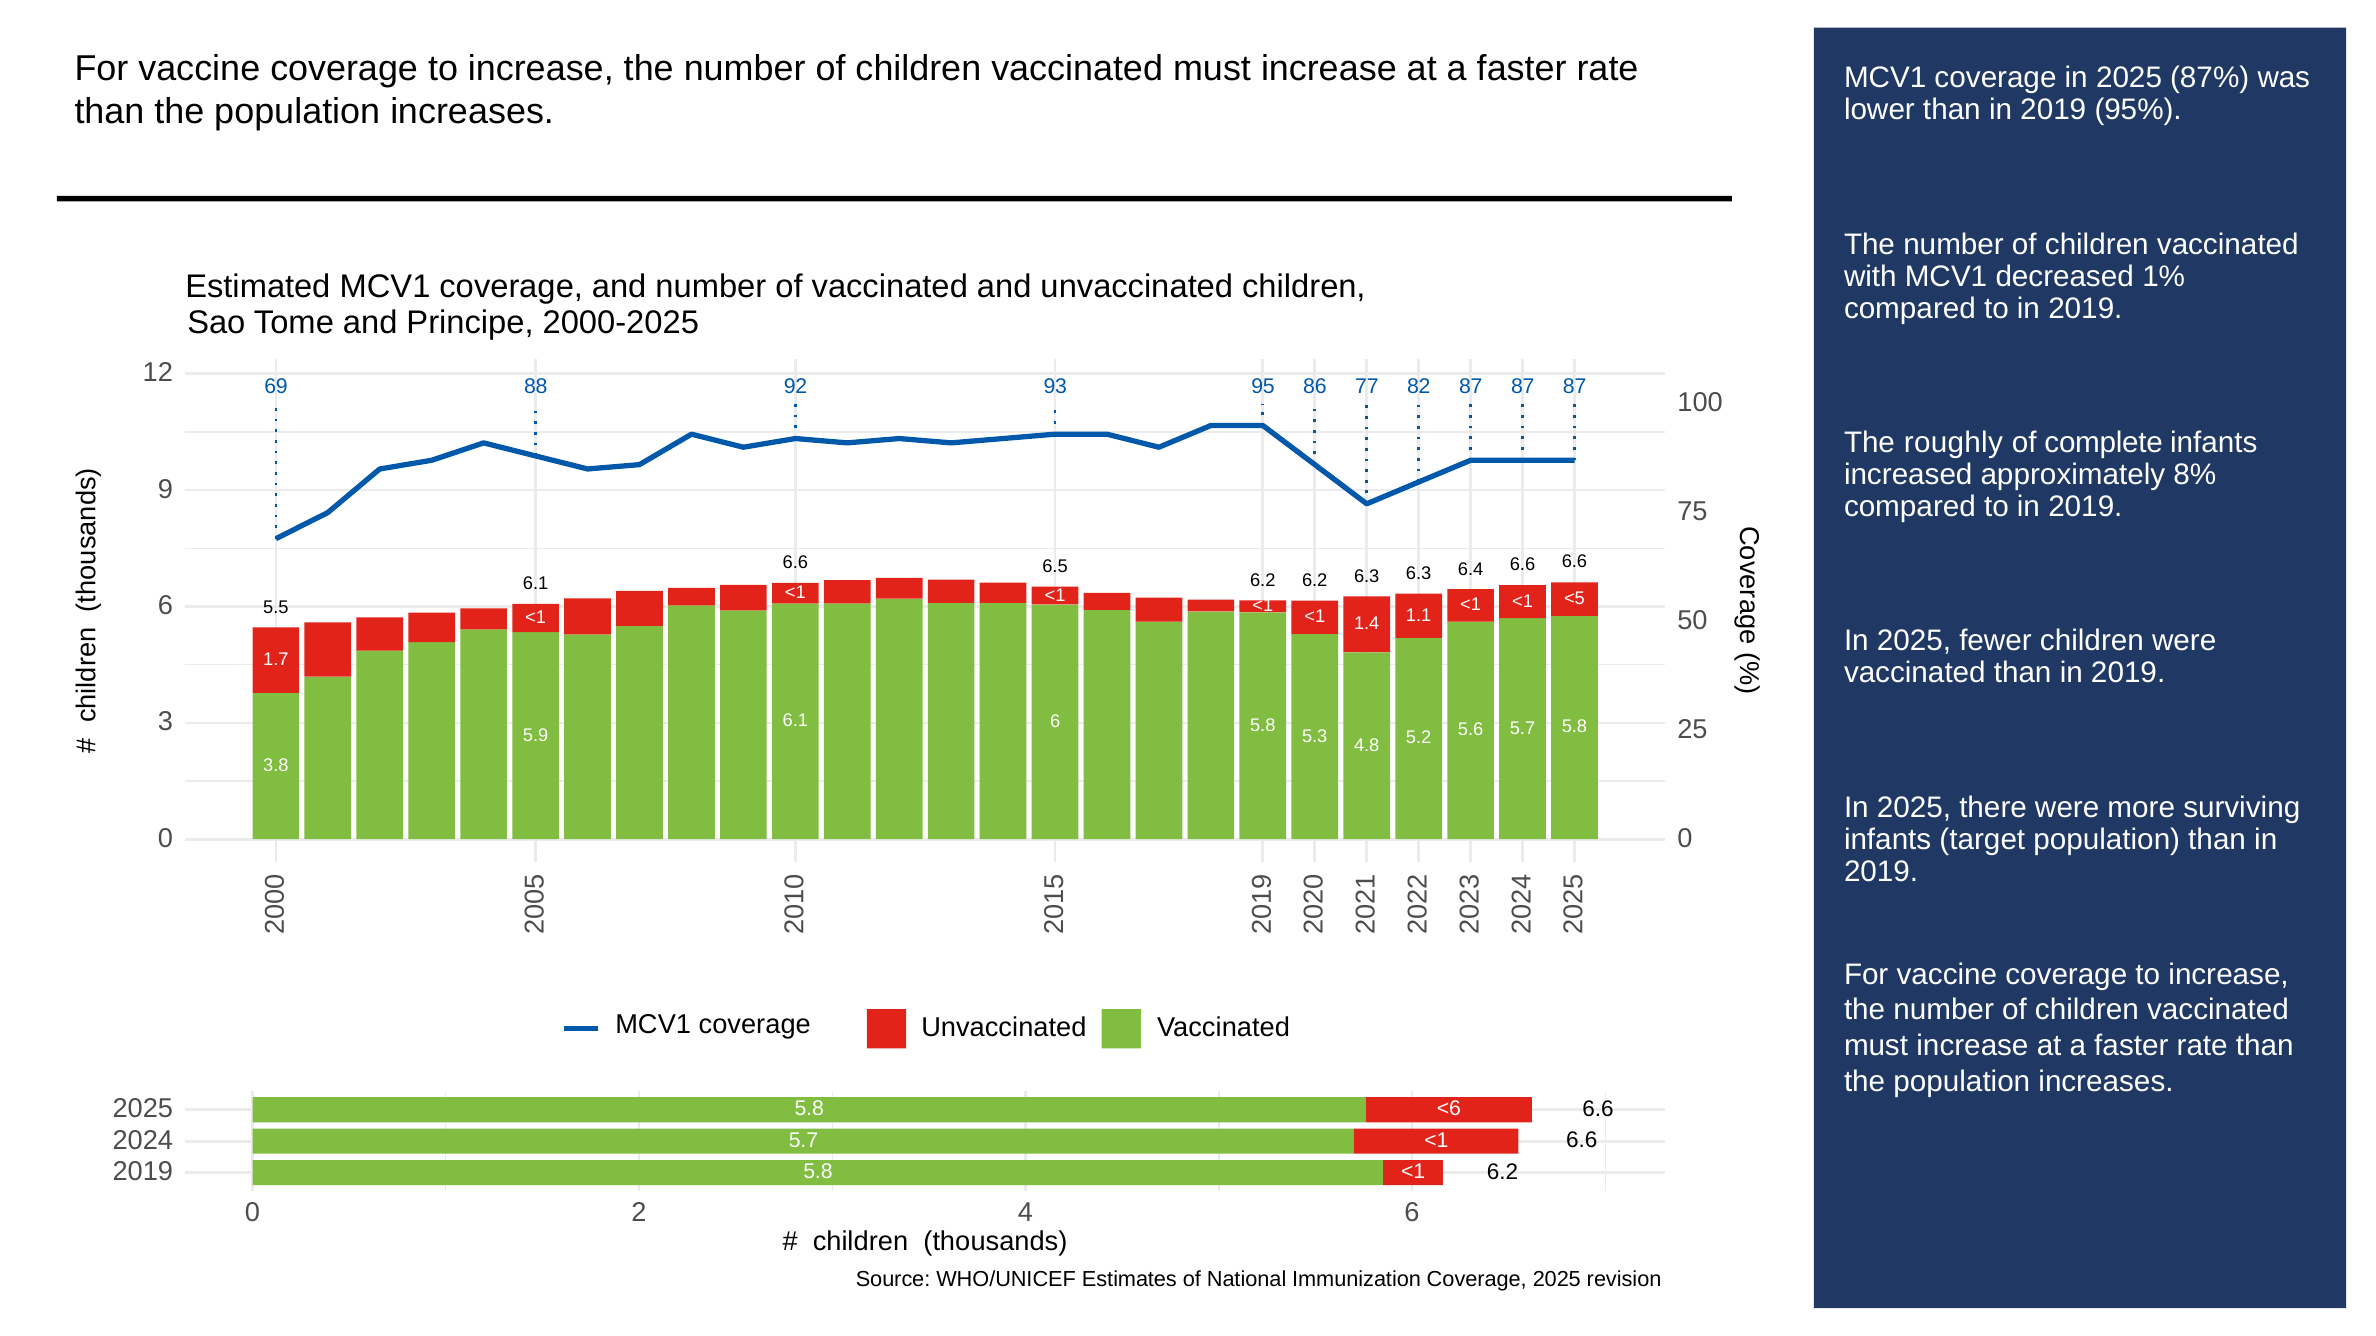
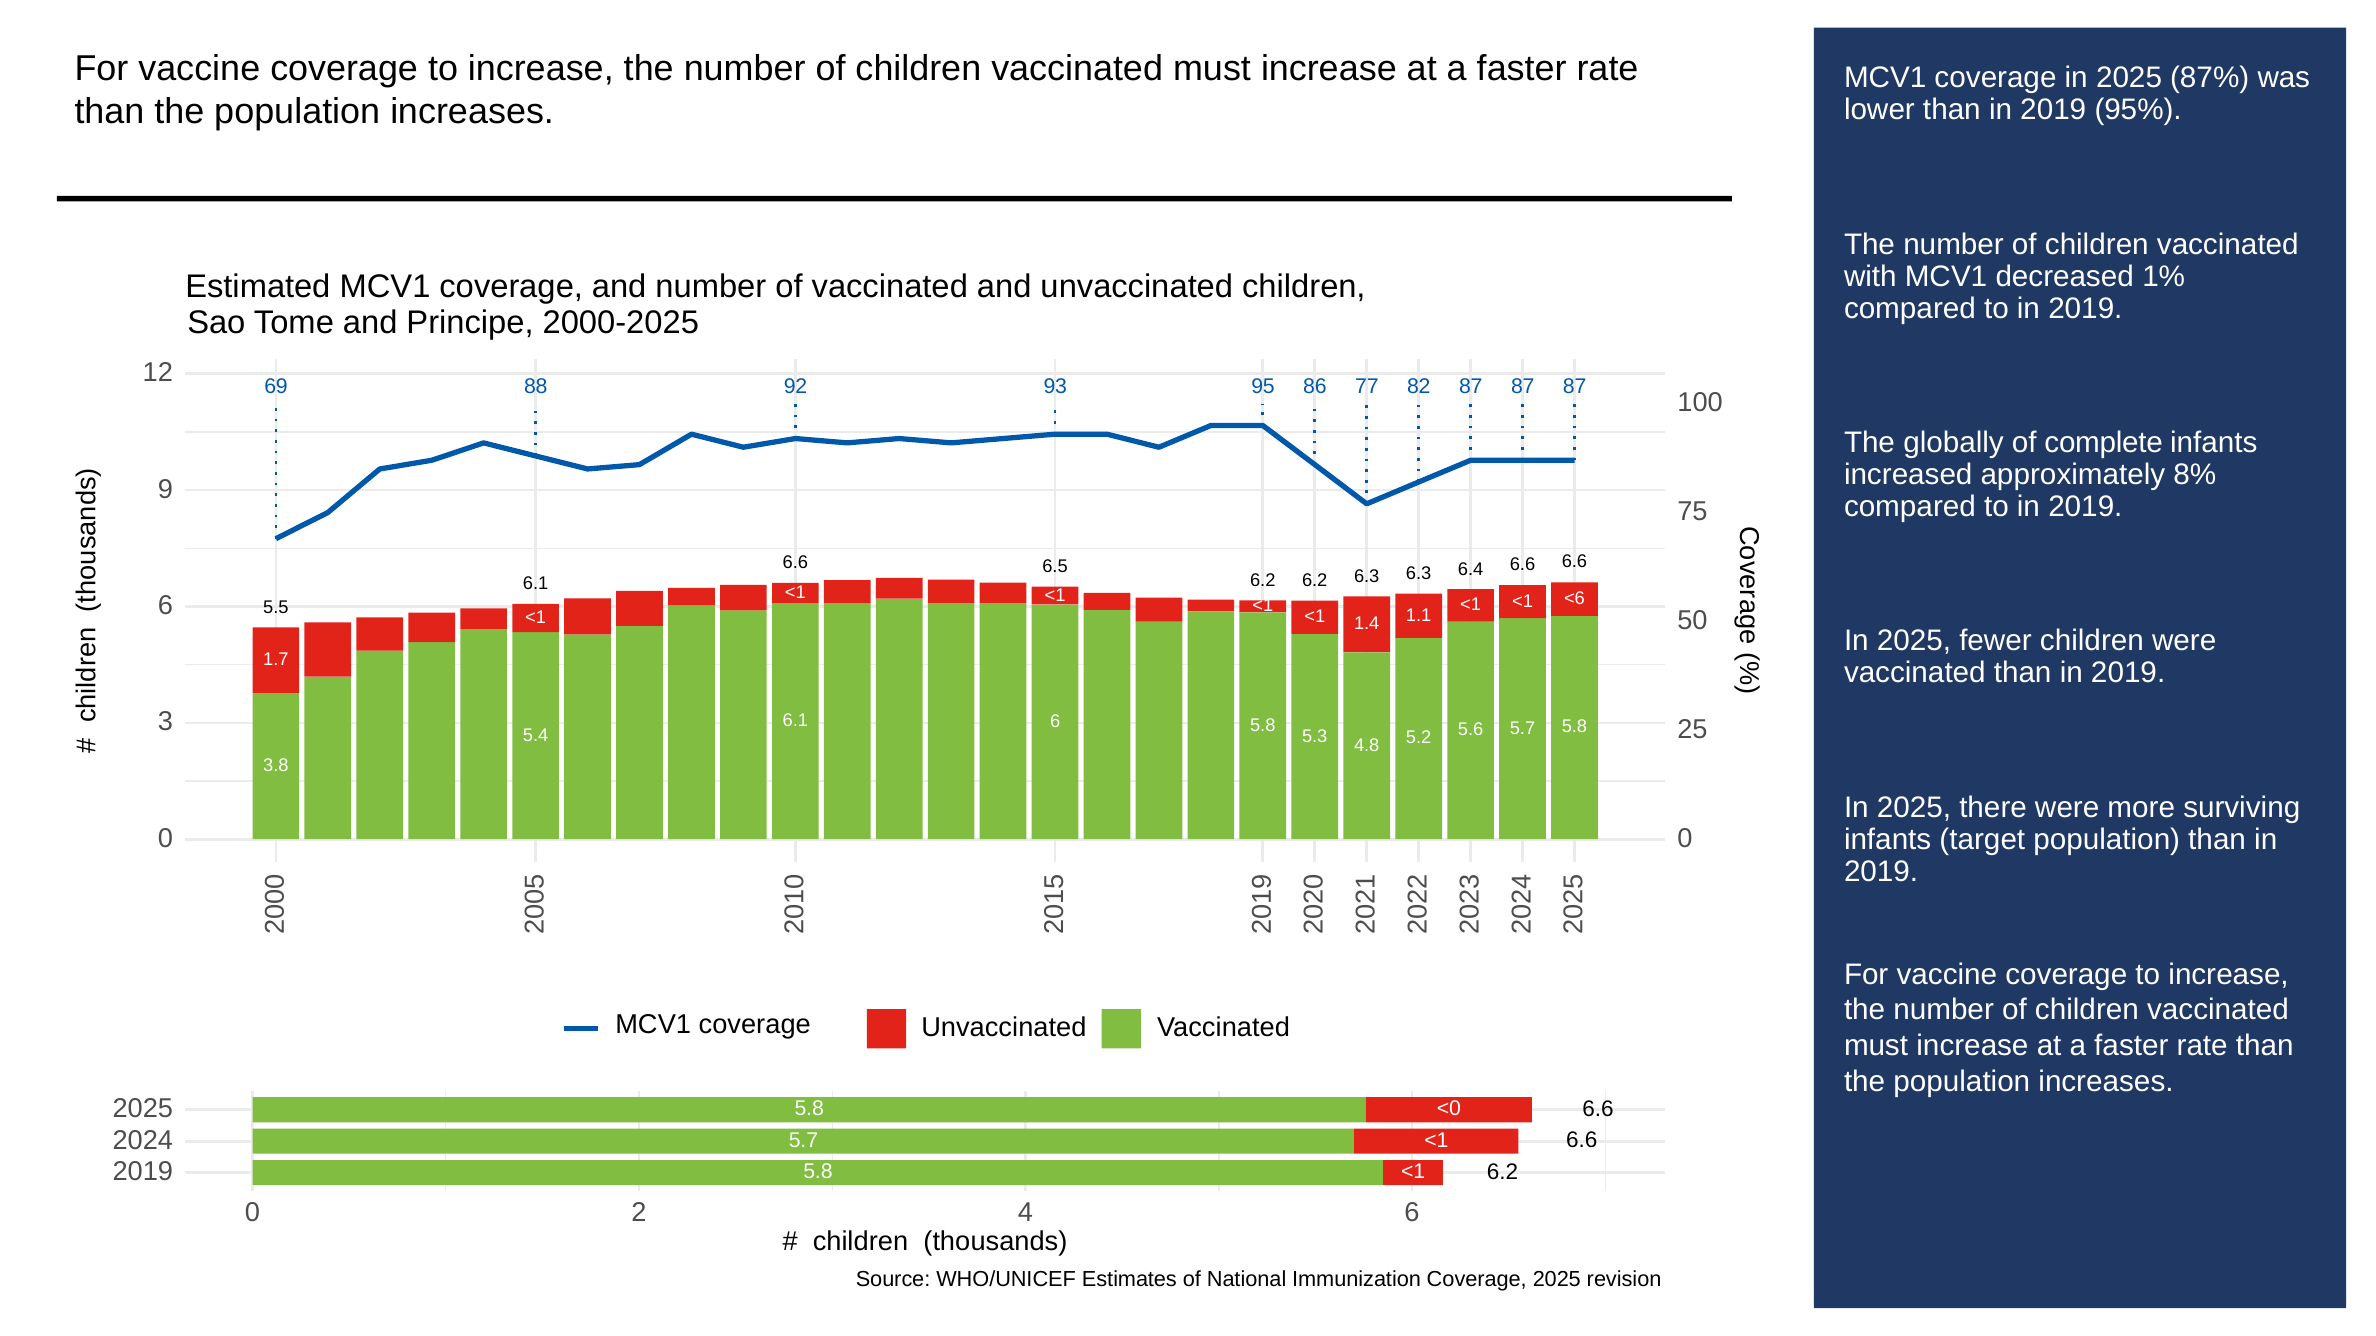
roughly: roughly -> globally
<5: <5 -> <6
5.9: 5.9 -> 5.4
<6: <6 -> <0
